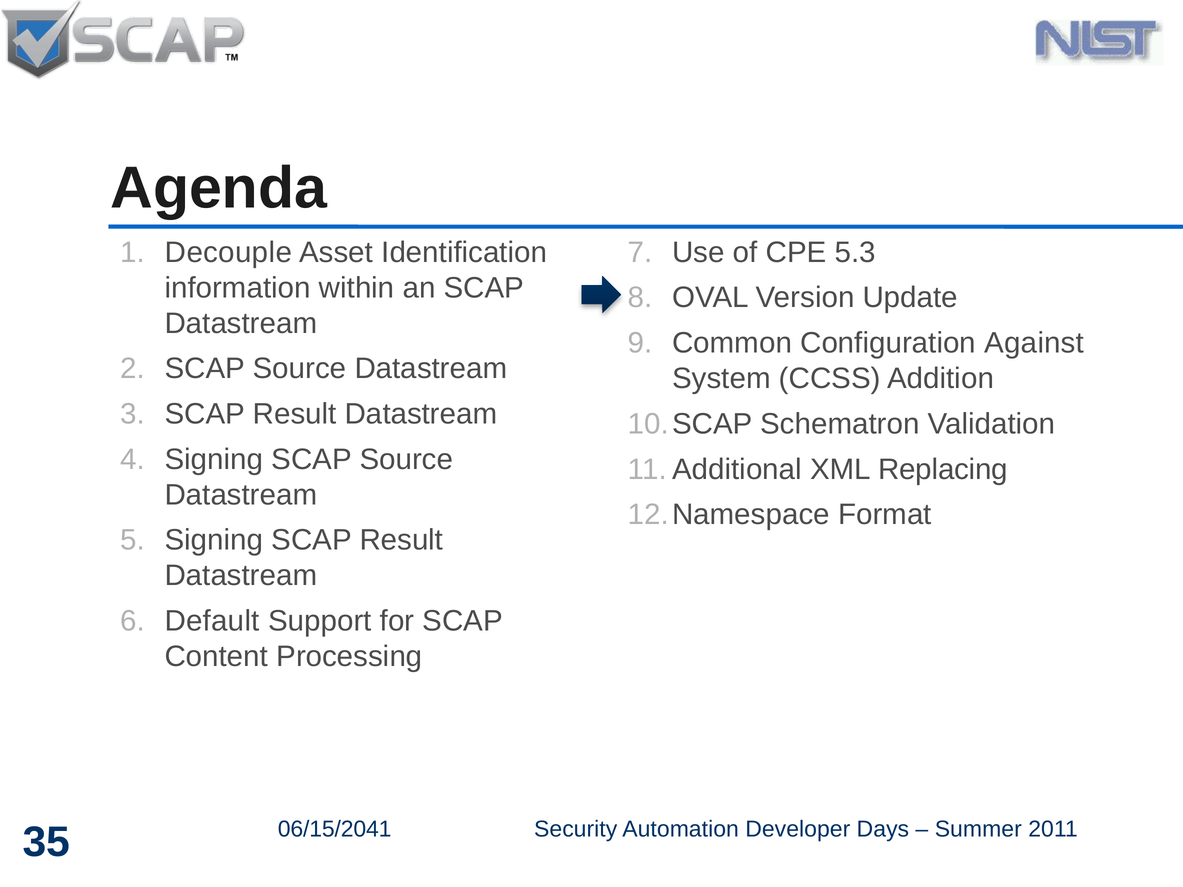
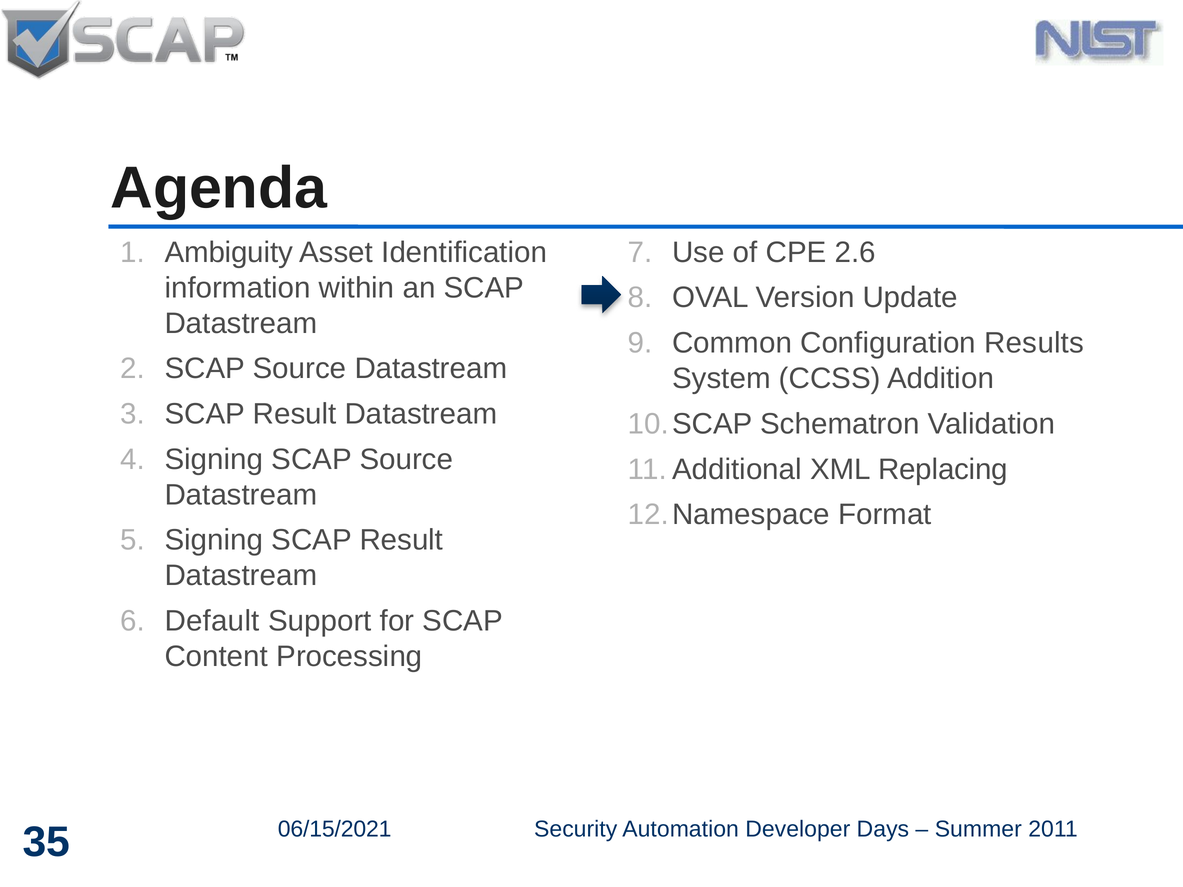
Decouple: Decouple -> Ambiguity
5.3: 5.3 -> 2.6
Against: Against -> Results
06/15/2041: 06/15/2041 -> 06/15/2021
